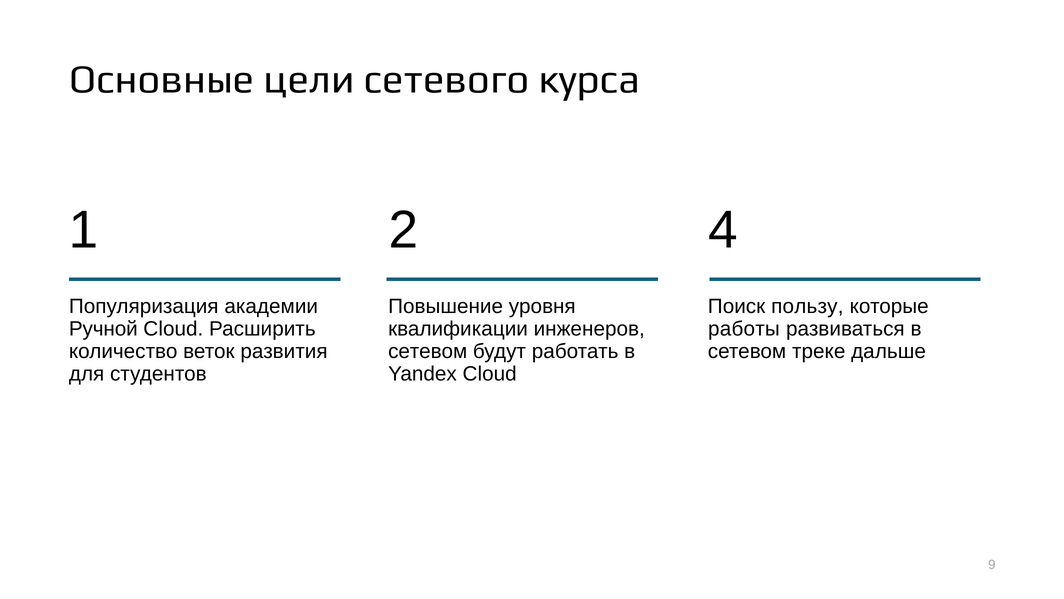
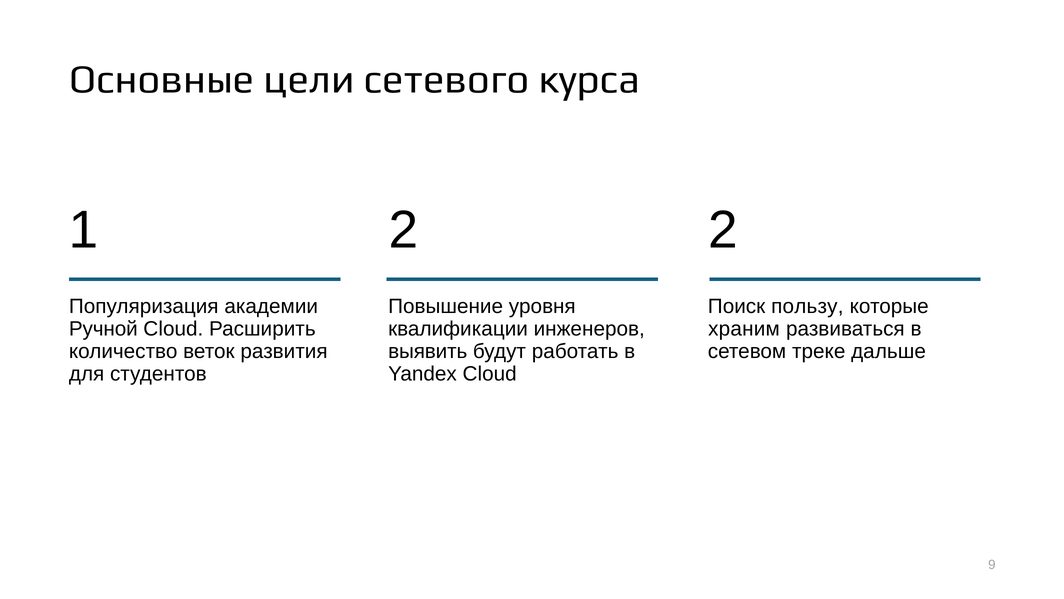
2 4: 4 -> 2
работы: работы -> храним
сетевом at (428, 351): сетевом -> выявить
